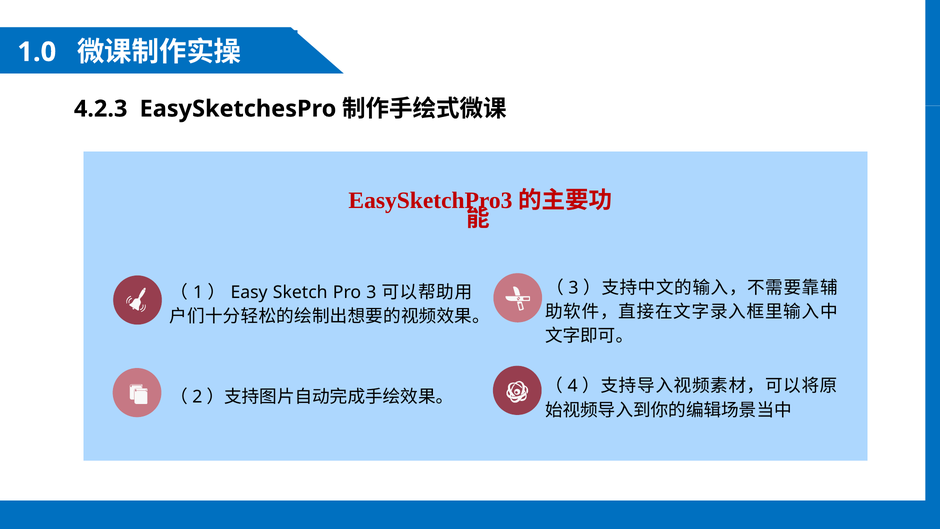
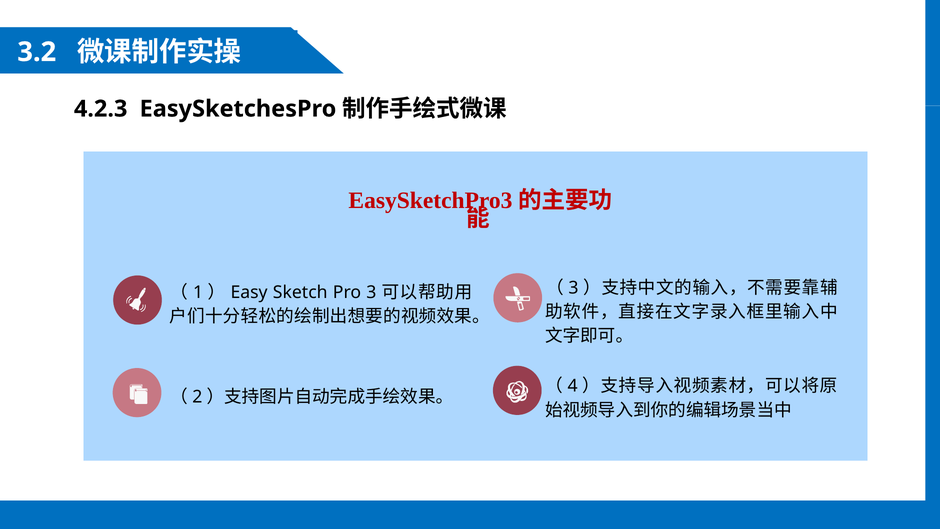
1.0: 1.0 -> 3.2
